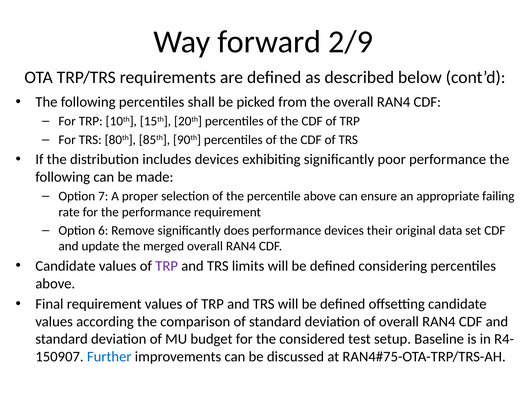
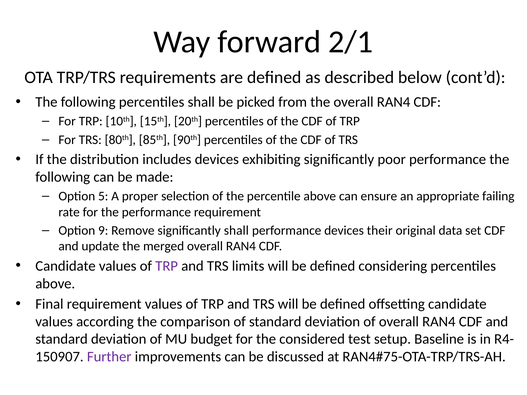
2/9: 2/9 -> 2/1
7: 7 -> 5
6: 6 -> 9
significantly does: does -> shall
Further colour: blue -> purple
